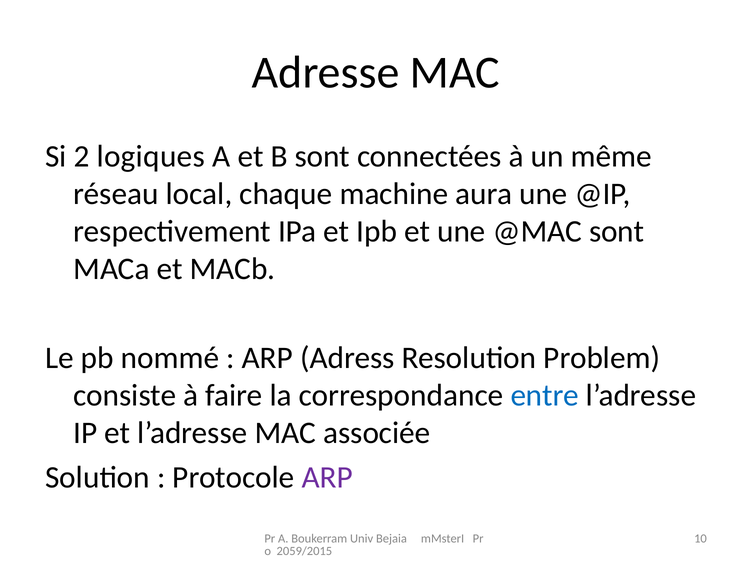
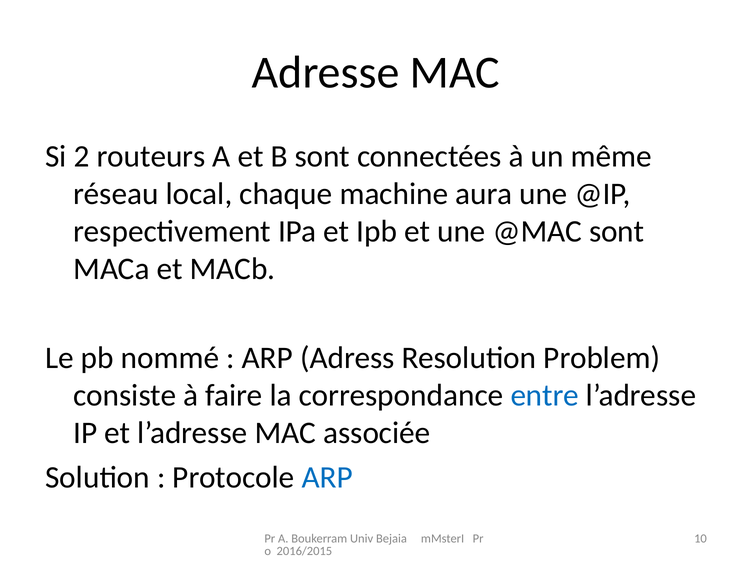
logiques: logiques -> routeurs
ARP at (327, 477) colour: purple -> blue
2059/2015: 2059/2015 -> 2016/2015
